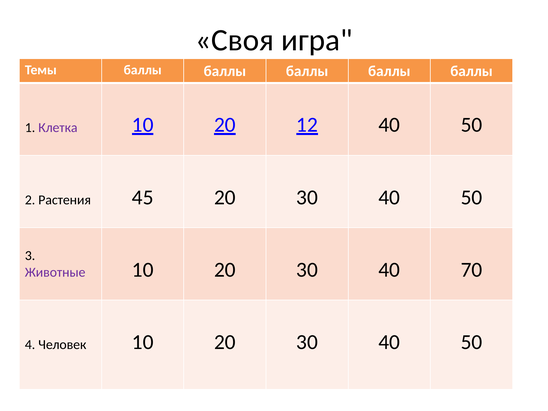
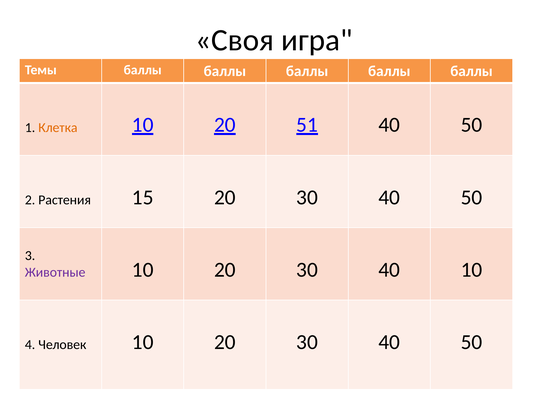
Клетка colour: purple -> orange
12: 12 -> 51
45: 45 -> 15
40 70: 70 -> 10
